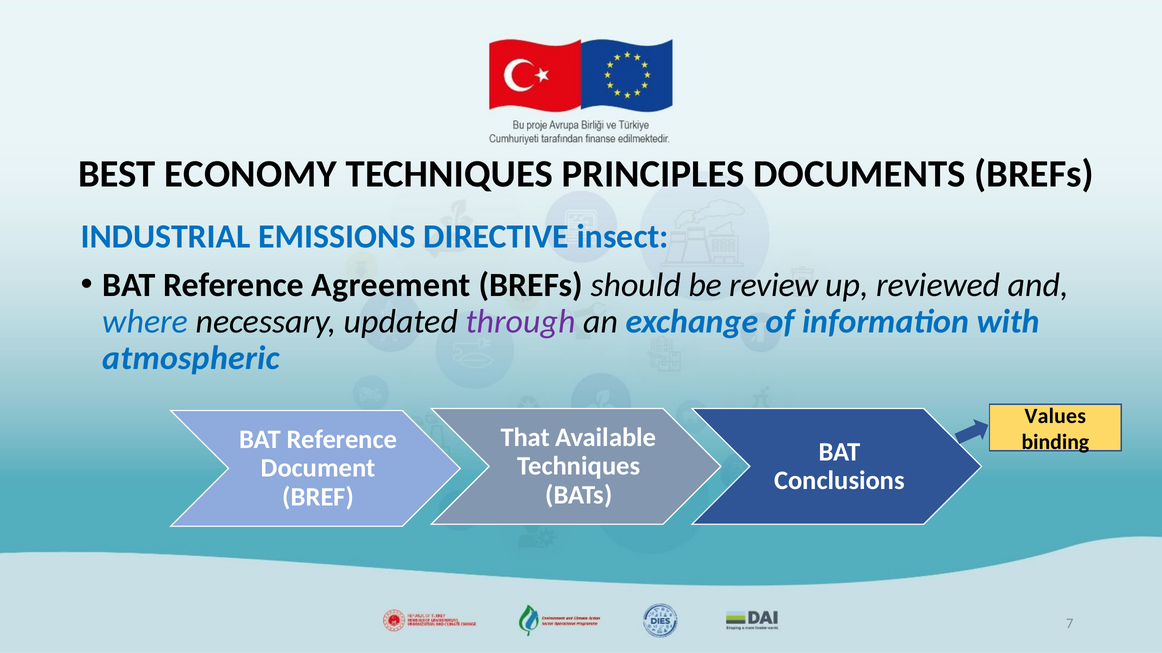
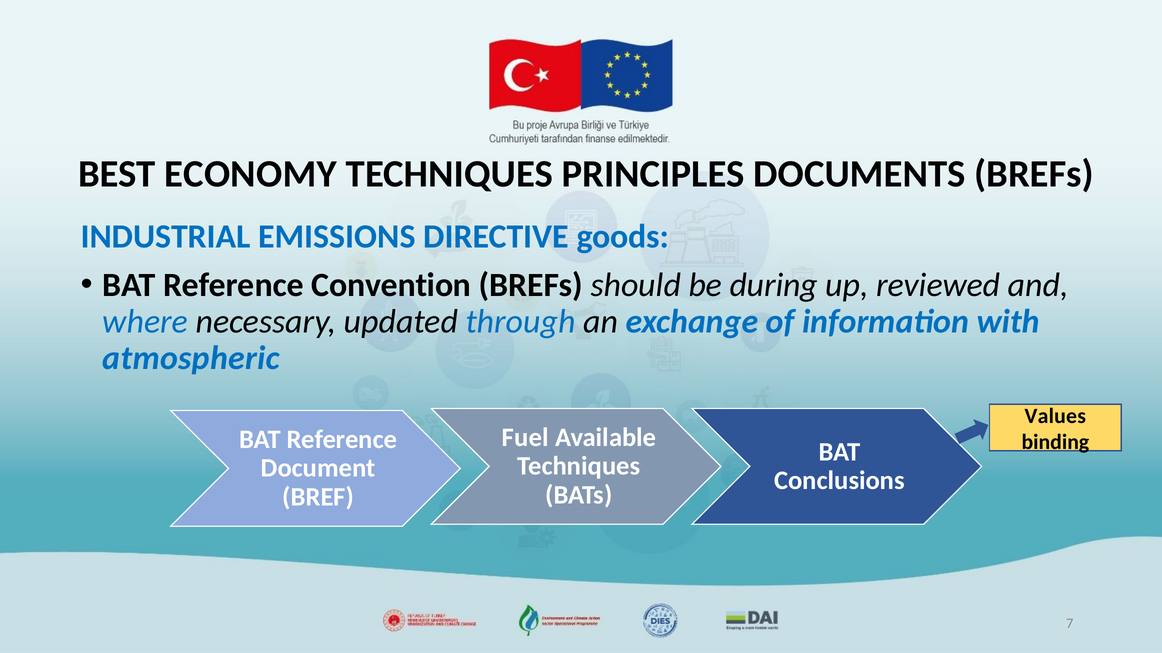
insect: insect -> goods
Agreement: Agreement -> Convention
review: review -> during
through colour: purple -> blue
That: That -> Fuel
